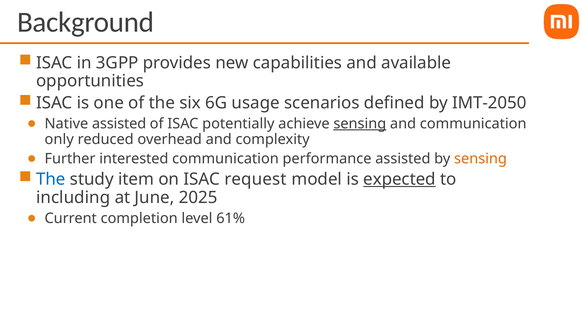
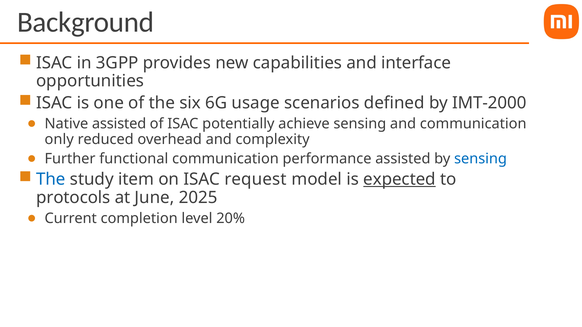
available: available -> interface
IMT-2050: IMT-2050 -> IMT-2000
sensing at (360, 124) underline: present -> none
interested: interested -> functional
sensing at (481, 159) colour: orange -> blue
including: including -> protocols
61%: 61% -> 20%
